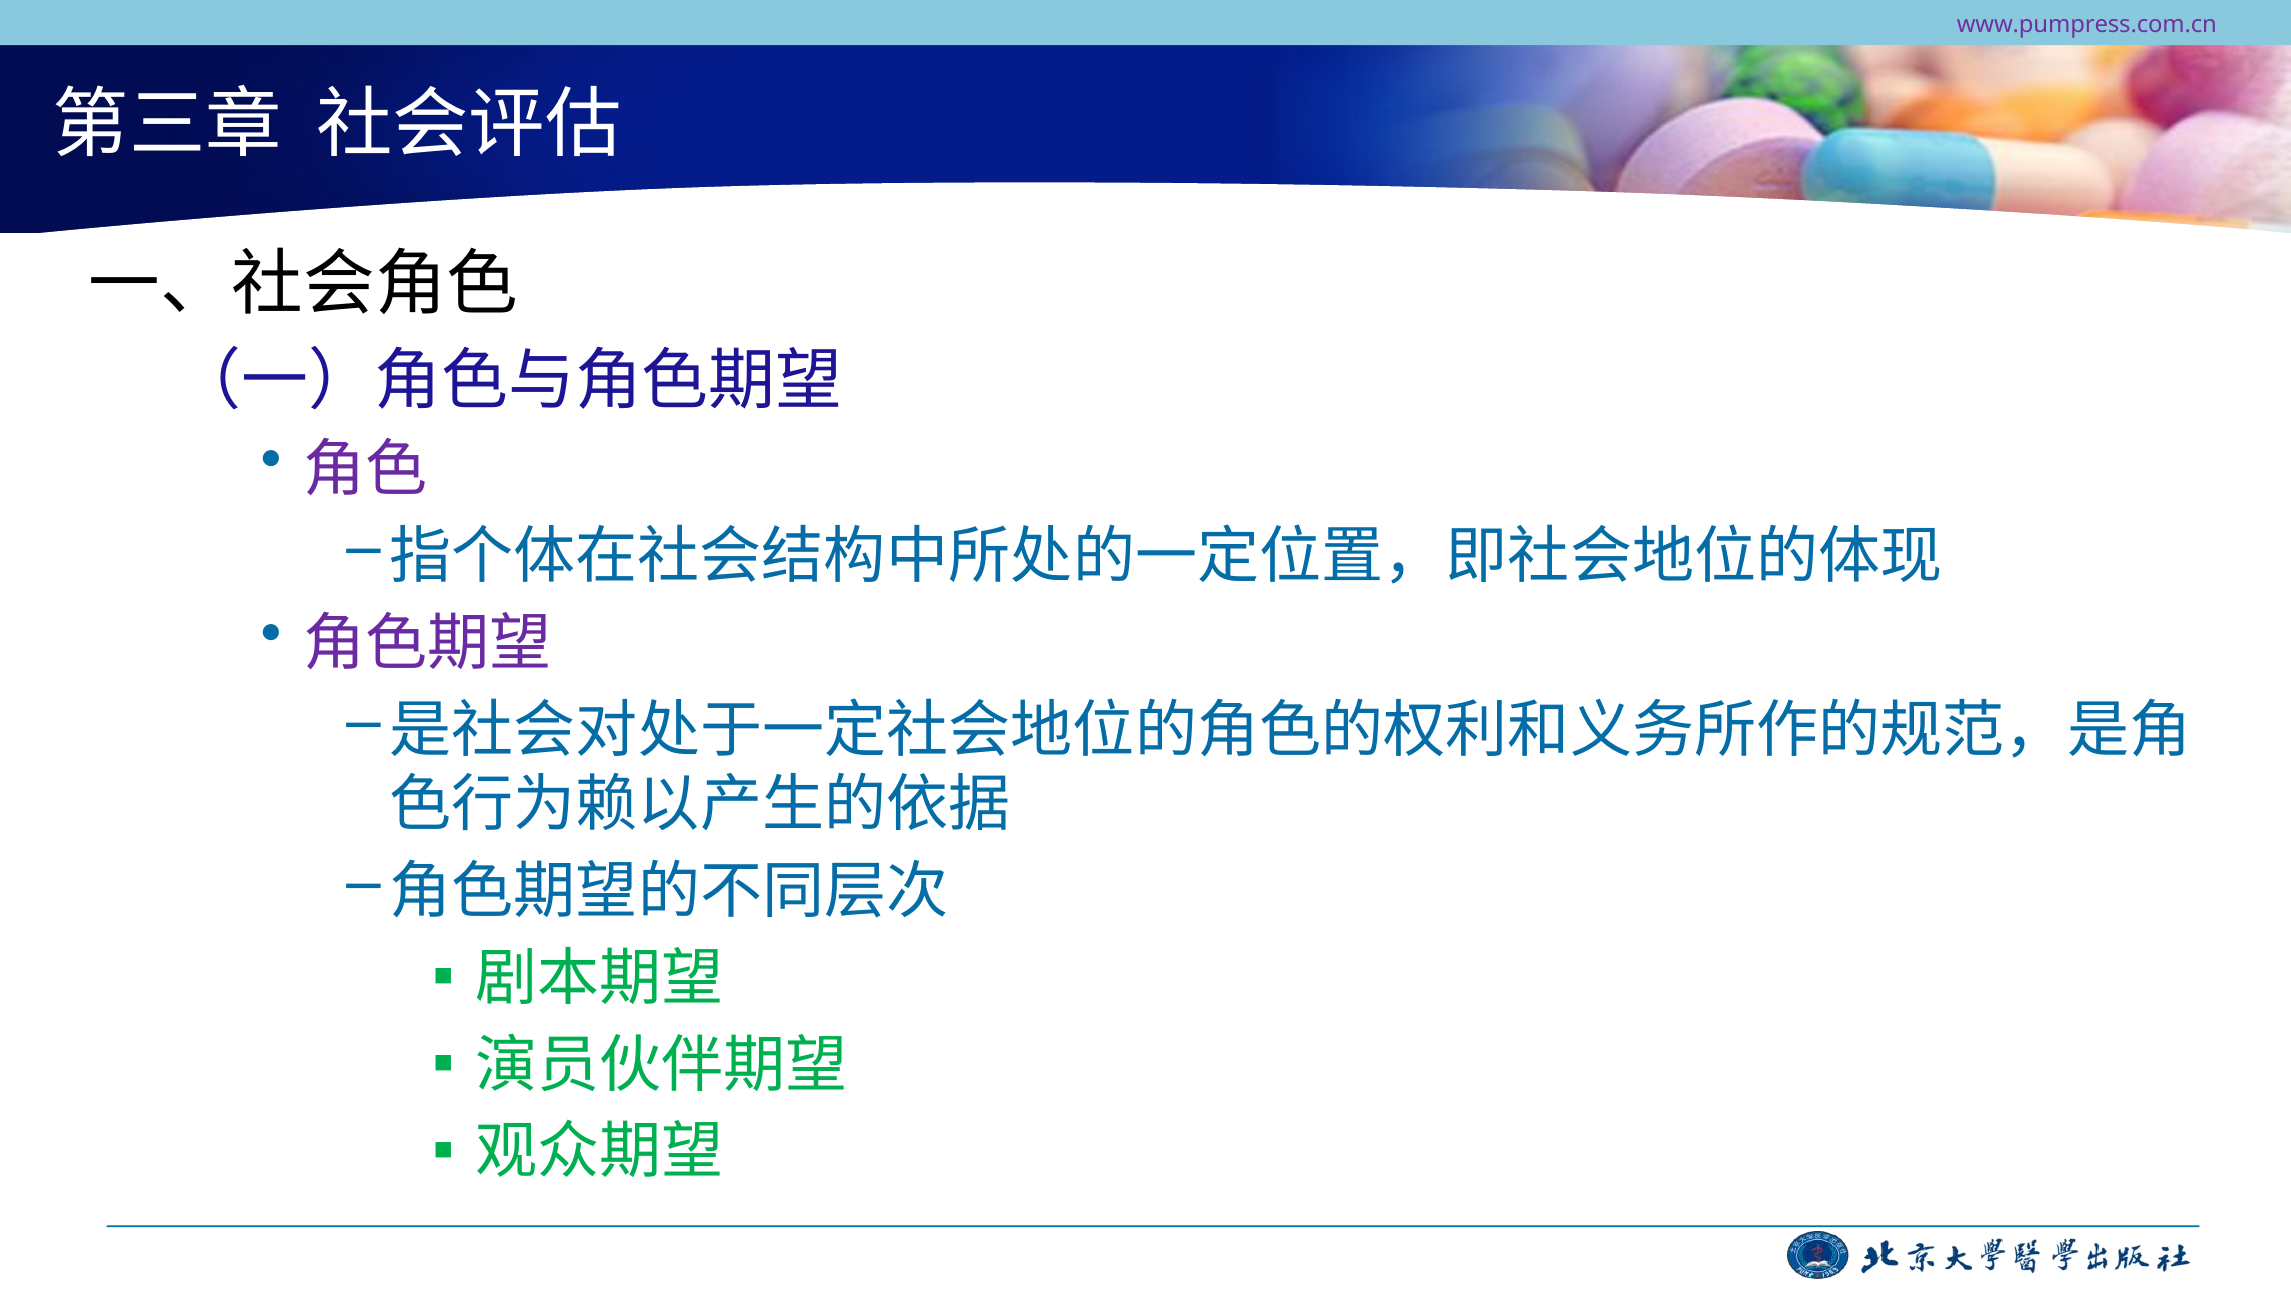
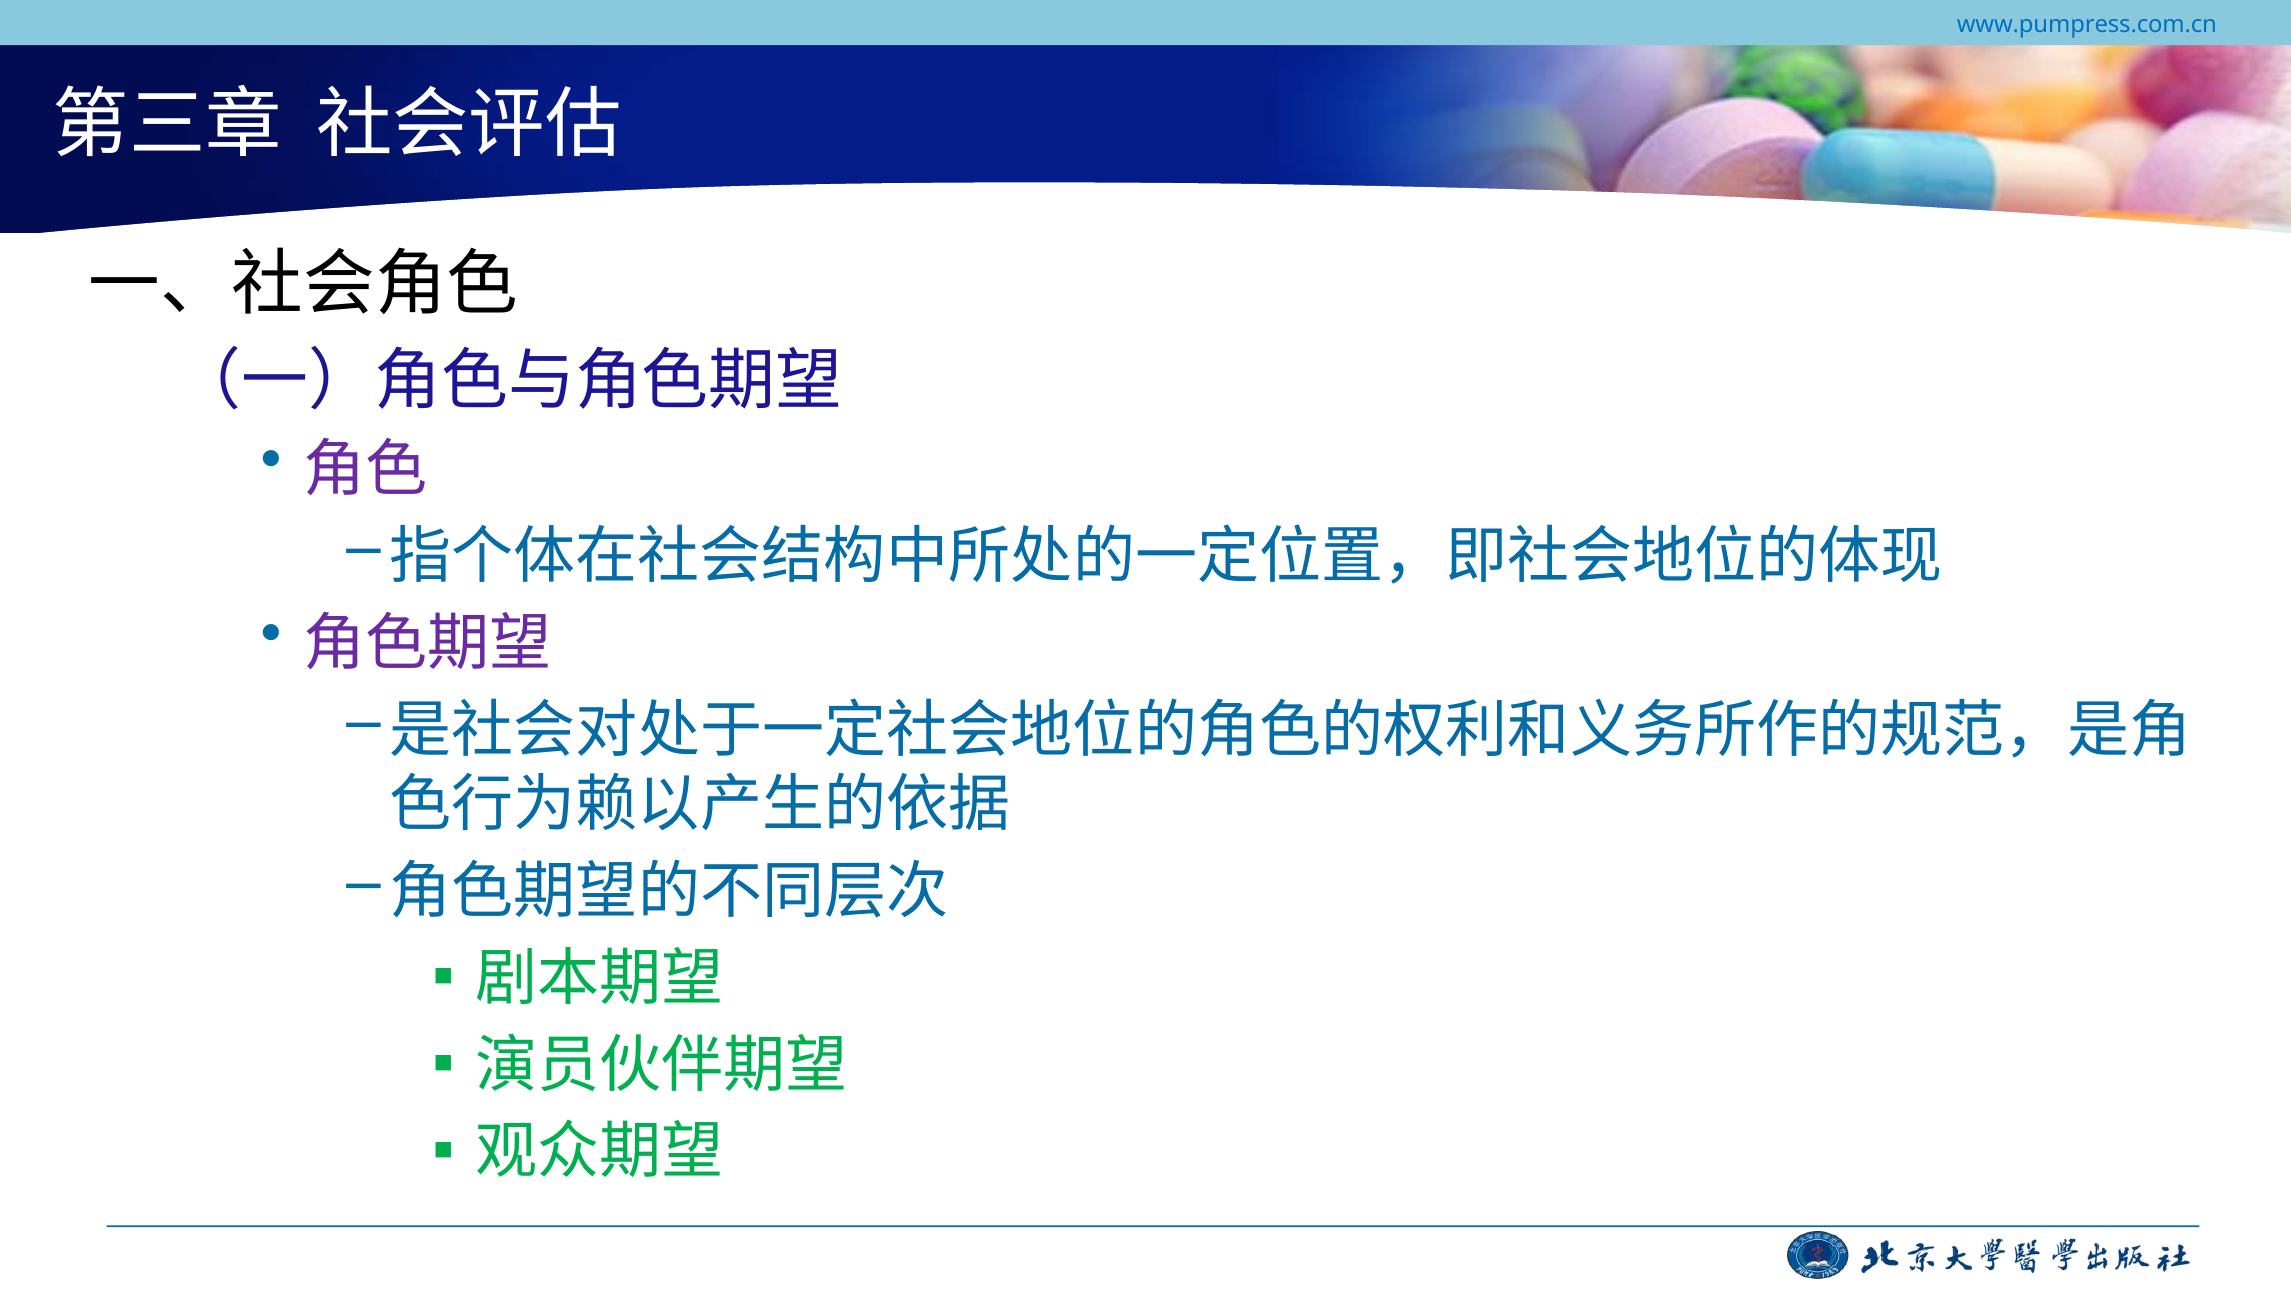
www.pumpress.com.cn colour: purple -> blue
